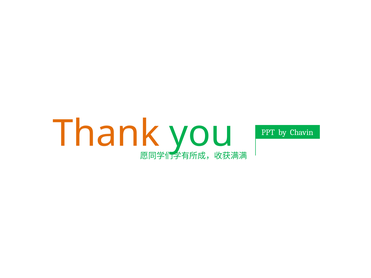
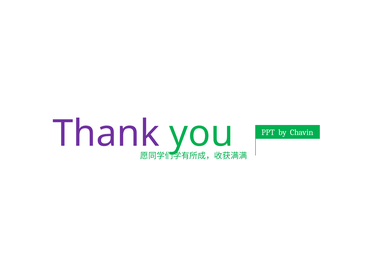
Thank colour: orange -> purple
